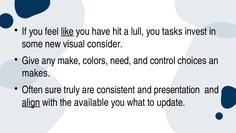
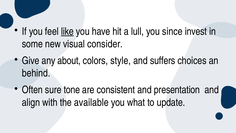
tasks: tasks -> since
make: make -> about
need: need -> style
control: control -> suffers
makes: makes -> behind
truly: truly -> tone
align underline: present -> none
